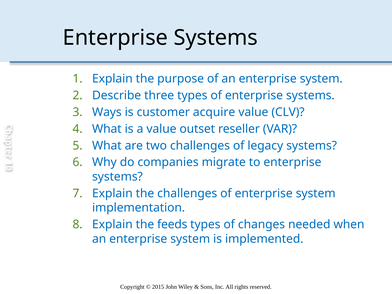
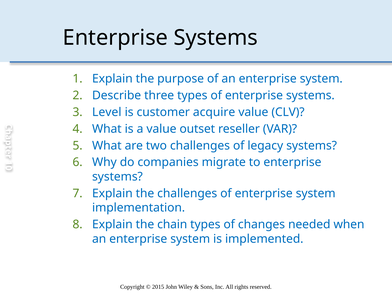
Ways: Ways -> Level
feeds: feeds -> chain
